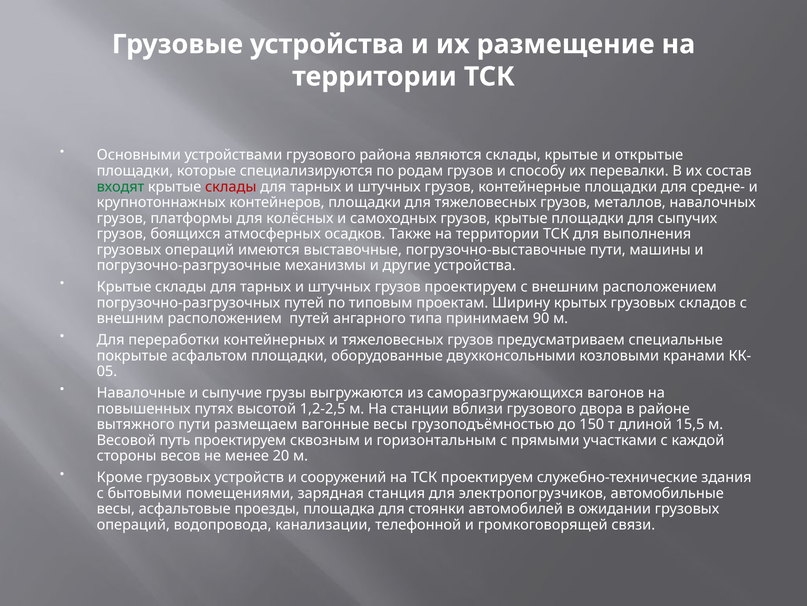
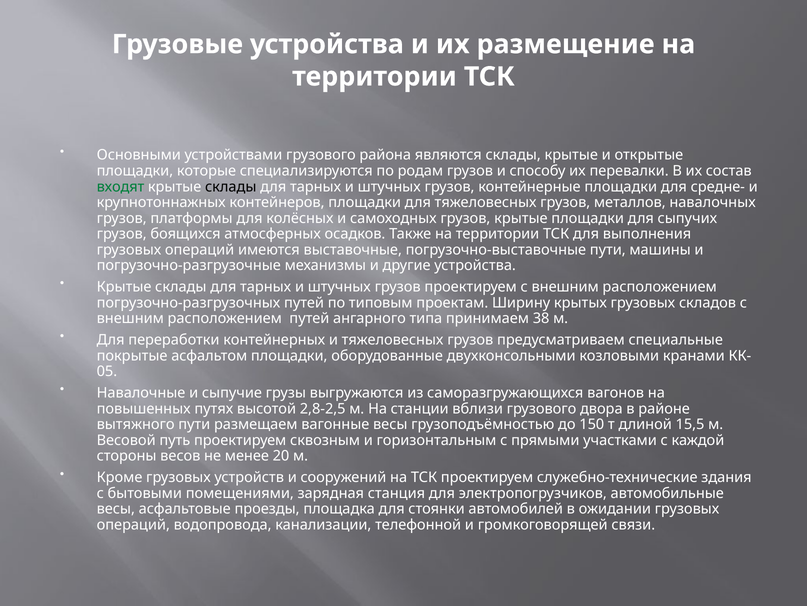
склады at (231, 186) colour: red -> black
90: 90 -> 38
1,2-2,5: 1,2-2,5 -> 2,8-2,5
